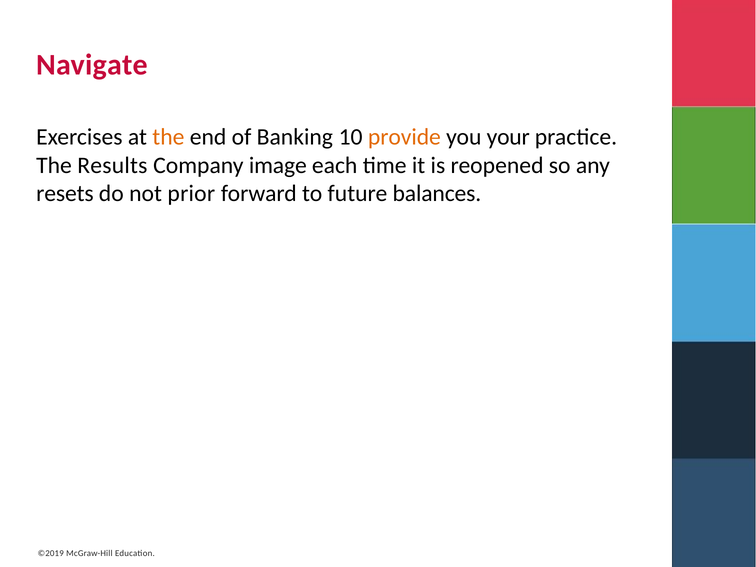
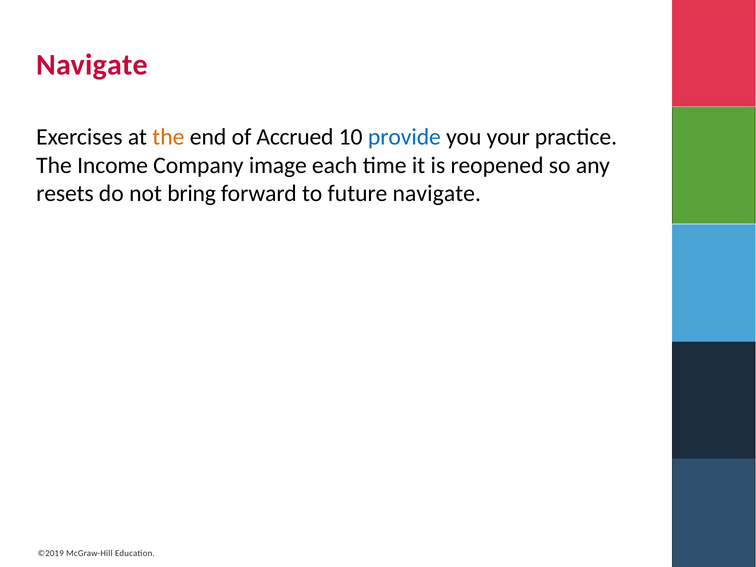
Banking: Banking -> Accrued
provide colour: orange -> blue
Results: Results -> Income
prior: prior -> bring
future balances: balances -> navigate
